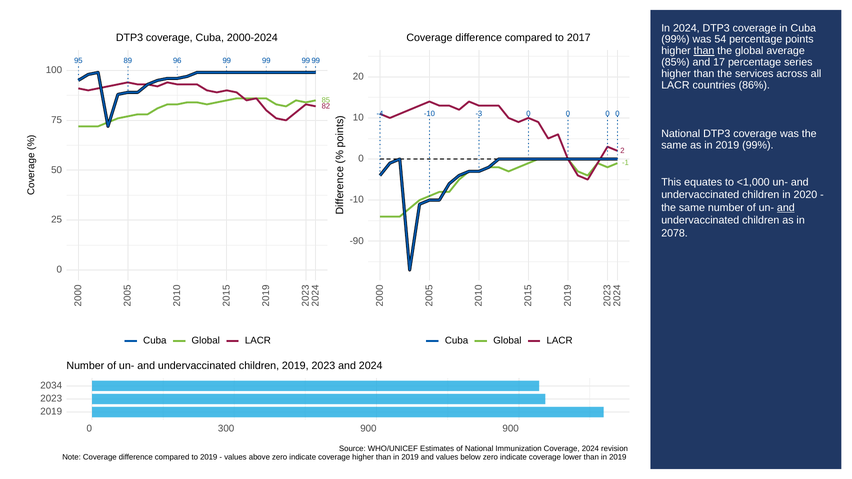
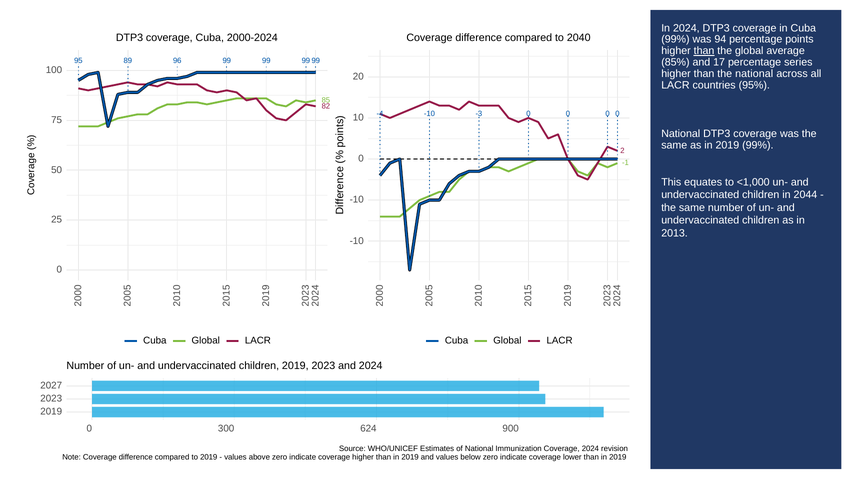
2017: 2017 -> 2040
54: 54 -> 94
the services: services -> national
86%: 86% -> 95%
2020: 2020 -> 2044
and at (786, 208) underline: present -> none
2078: 2078 -> 2013
-90 at (357, 241): -90 -> -10
2034: 2034 -> 2027
300 900: 900 -> 624
